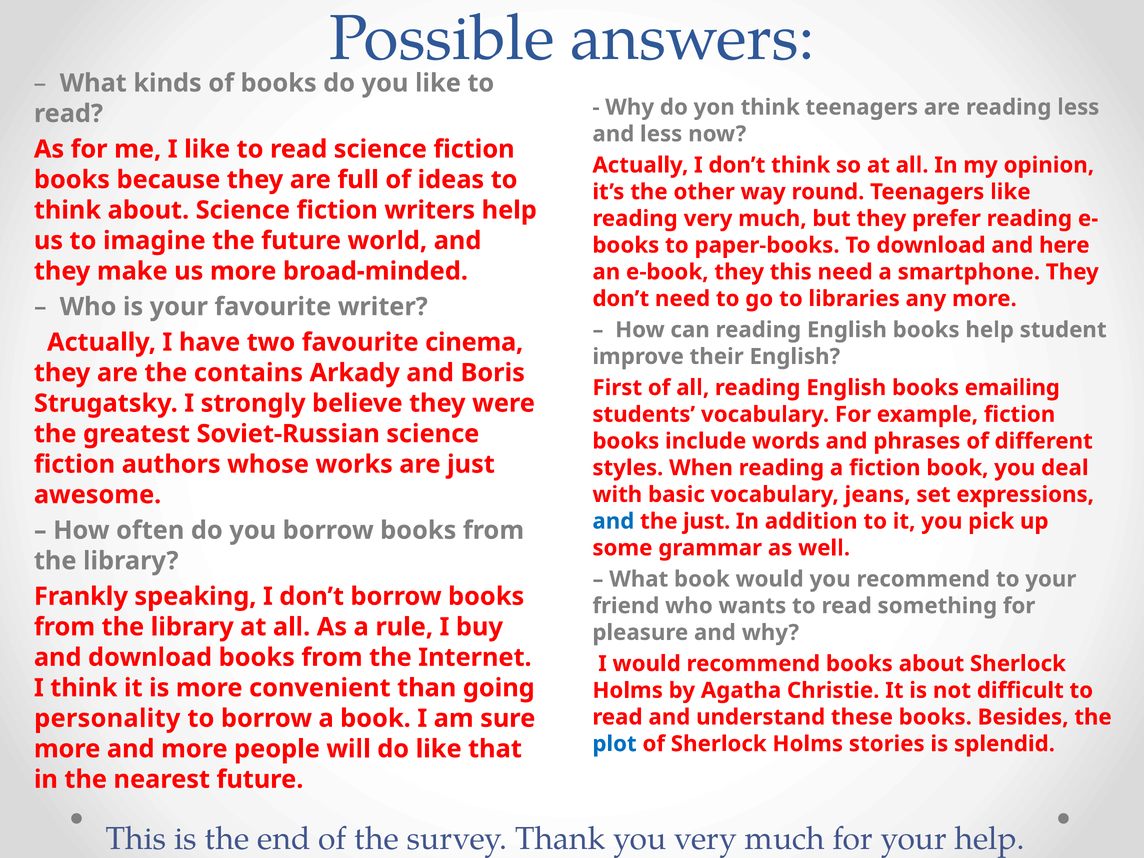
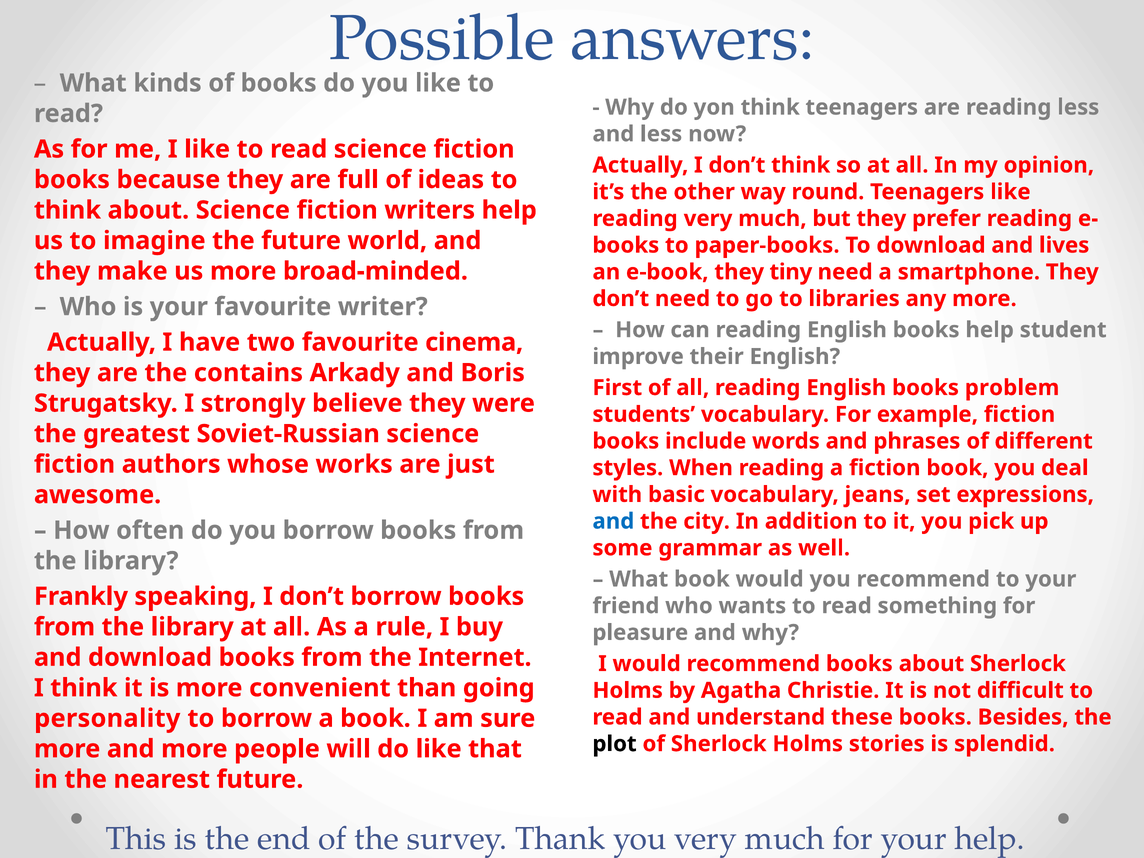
here: here -> lives
they this: this -> tiny
emailing: emailing -> problem
the just: just -> city
plot colour: blue -> black
